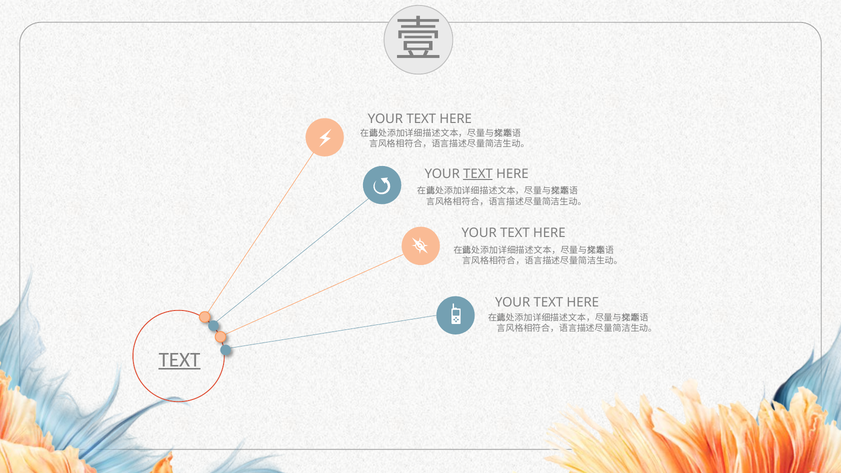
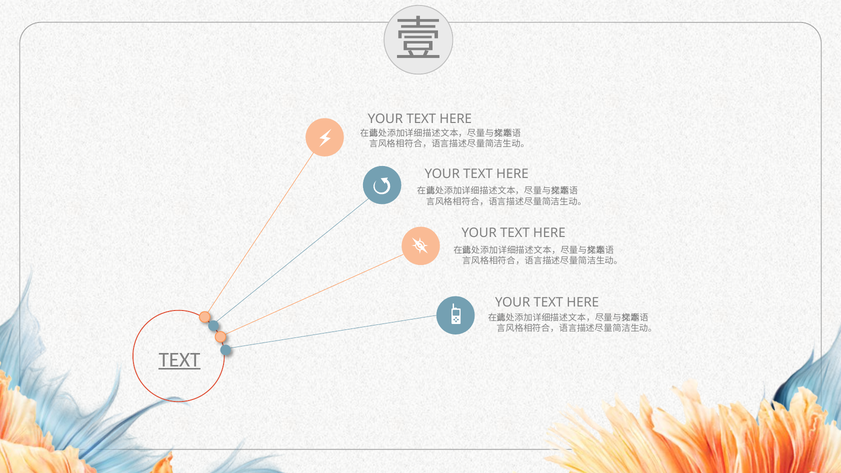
TEXT at (478, 174) underline: present -> none
